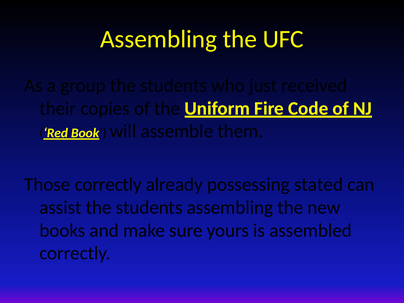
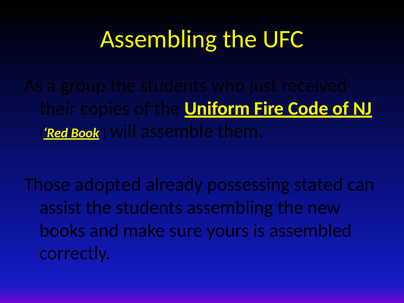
Those correctly: correctly -> adopted
